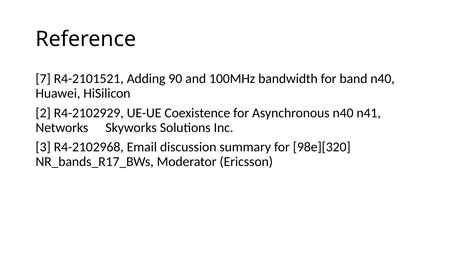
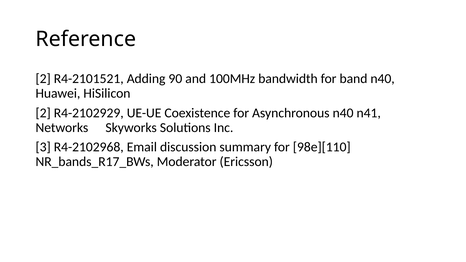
7 at (43, 79): 7 -> 2
98e][320: 98e][320 -> 98e][110
